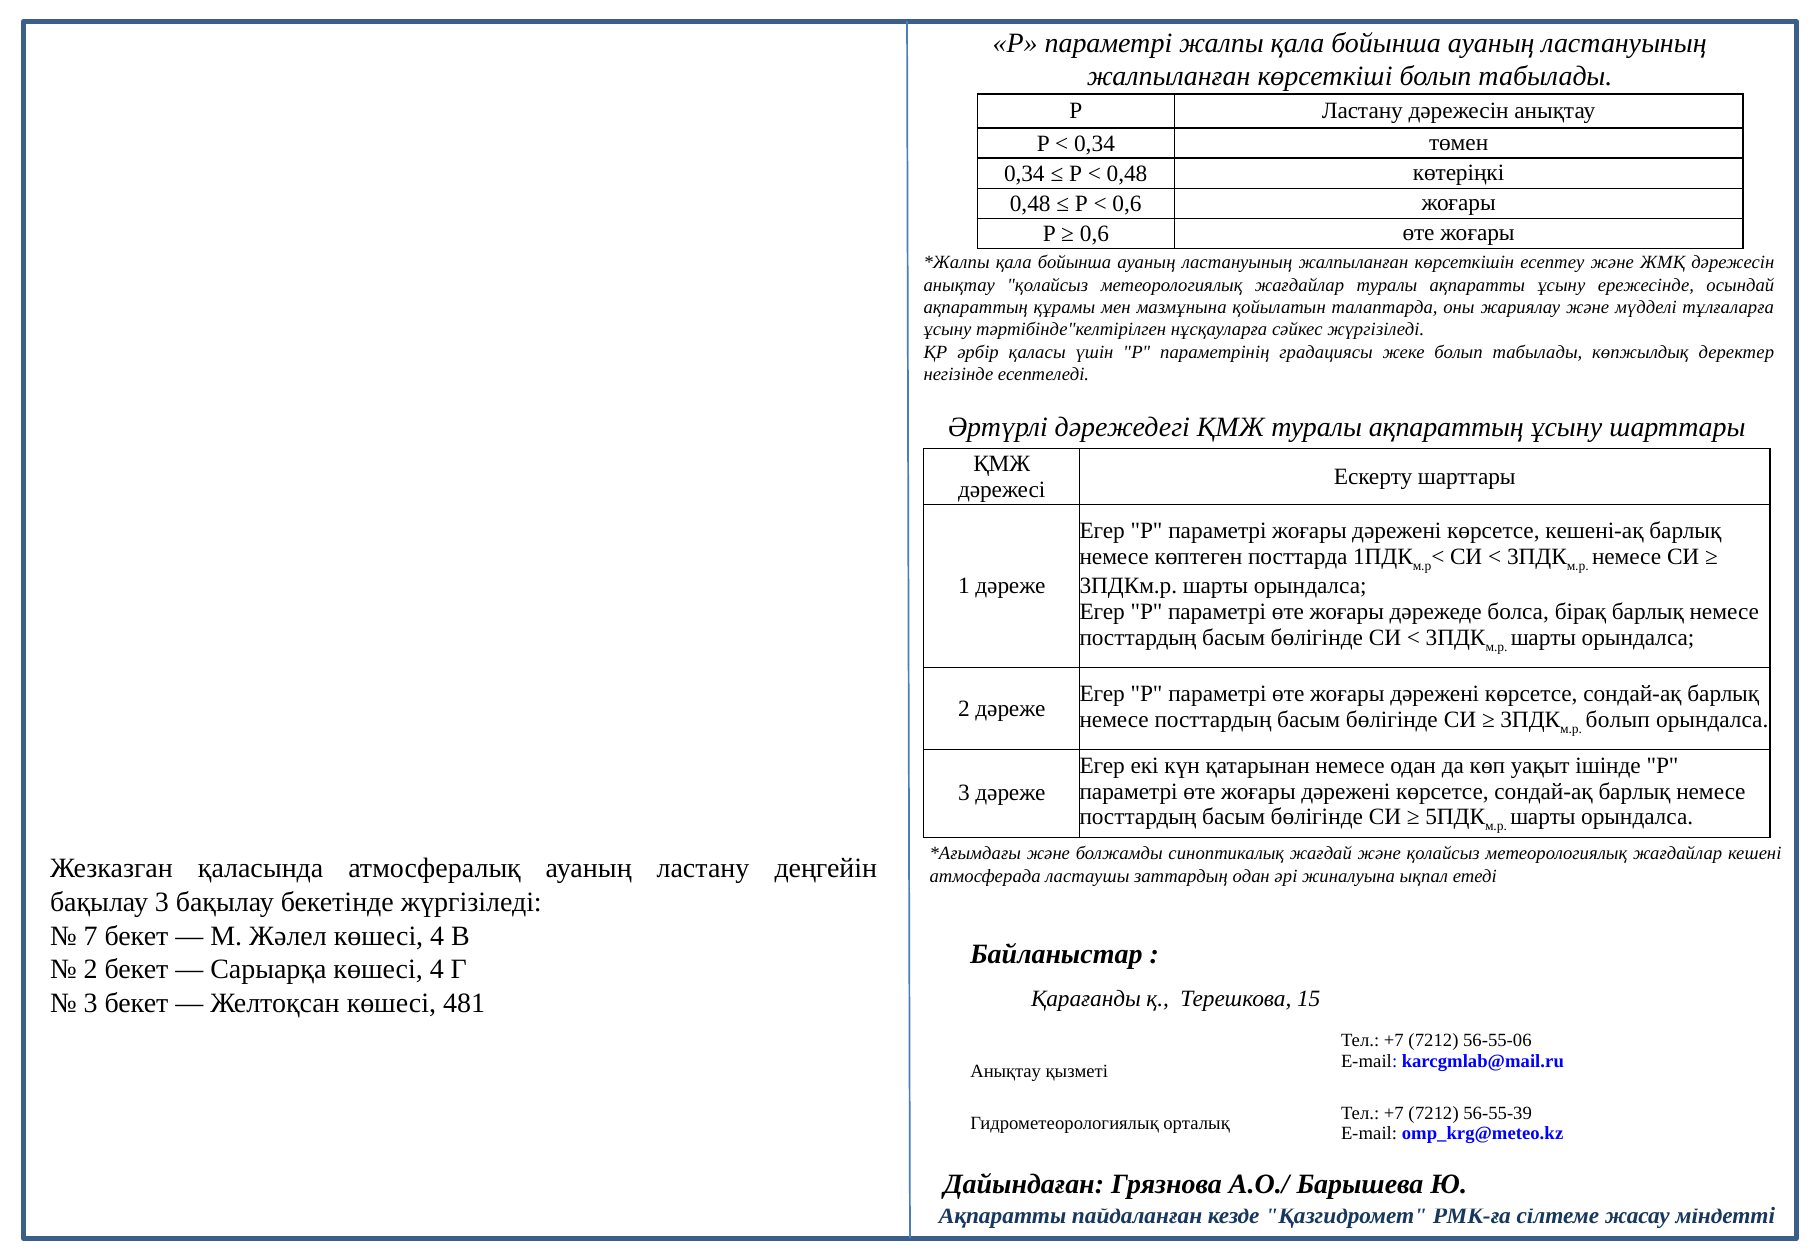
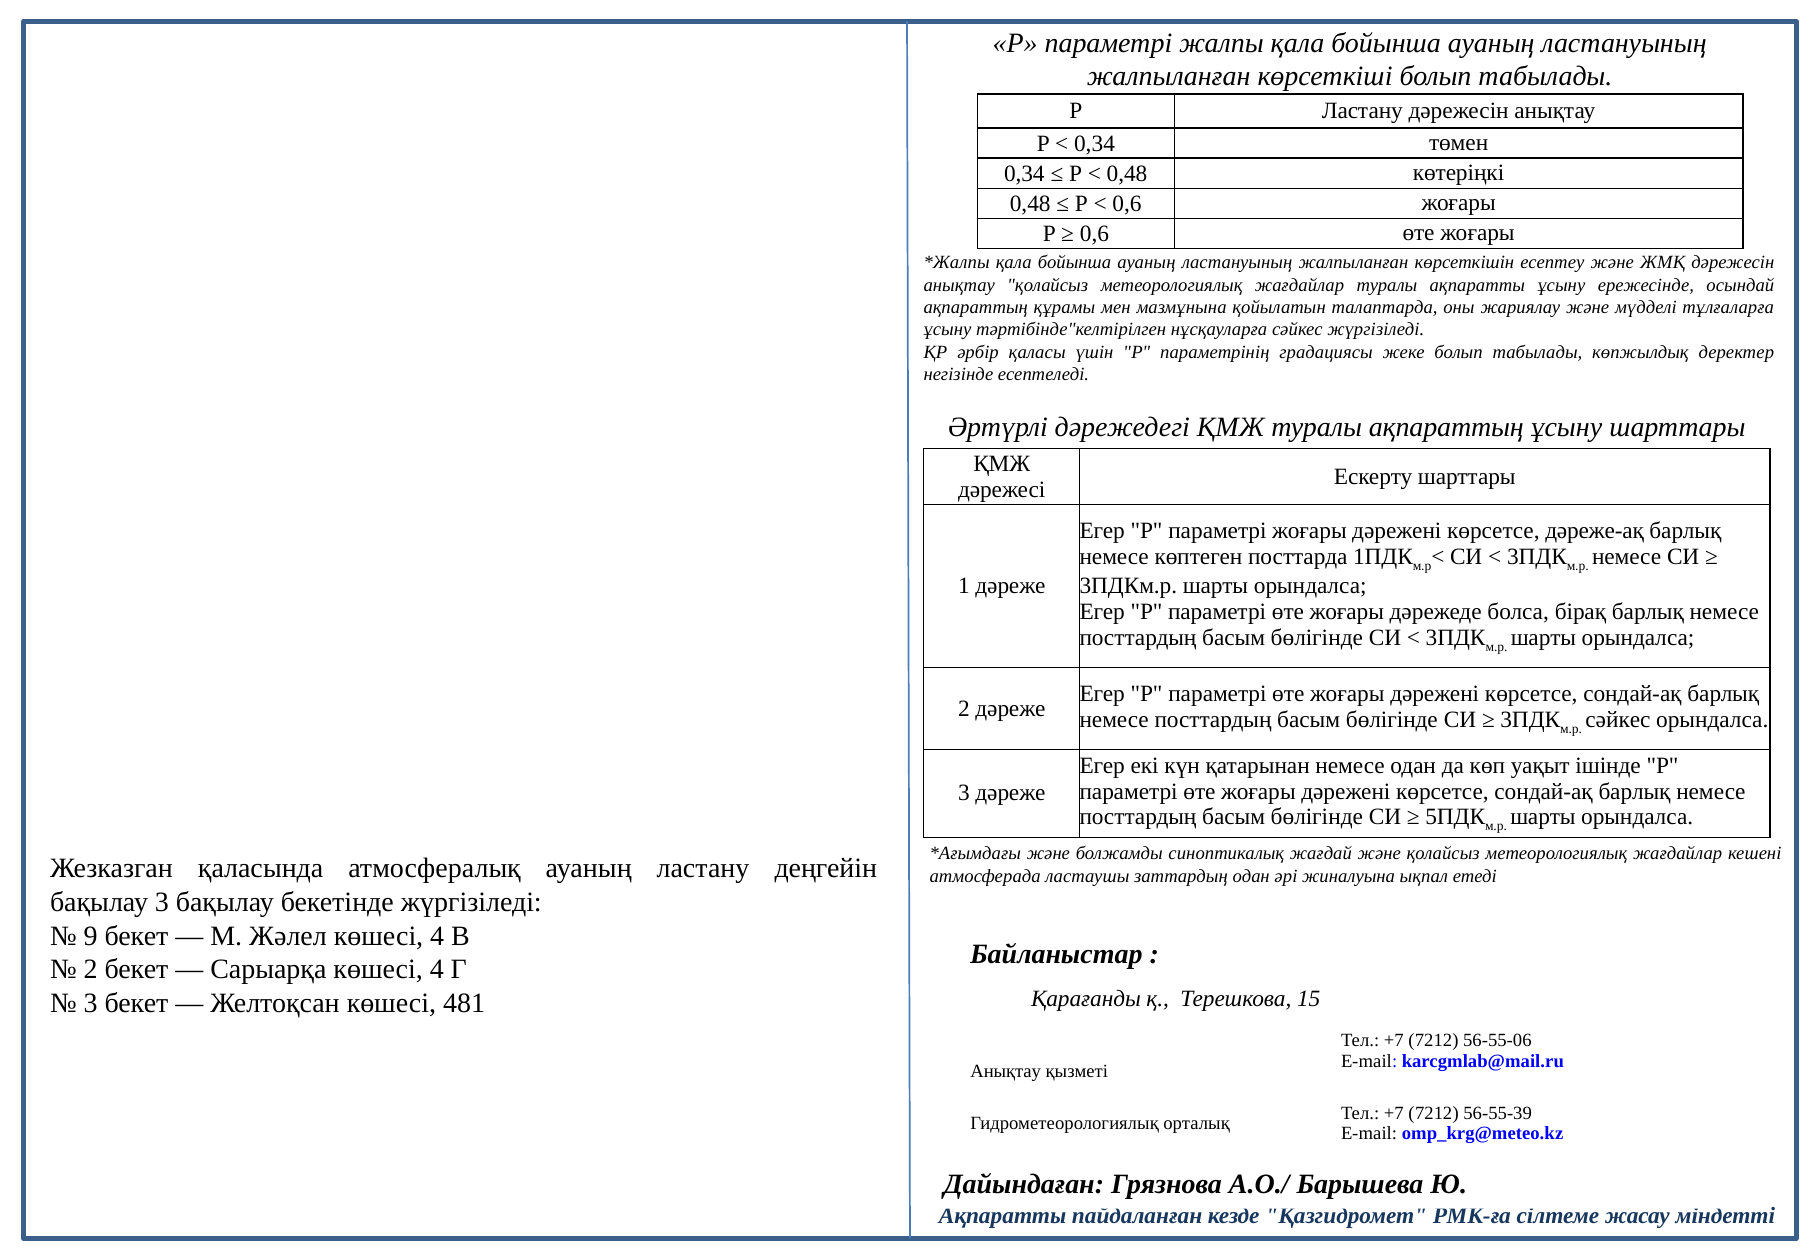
кешені-ақ: кешені-ақ -> дәреже-ақ
болып at (1618, 719): болып -> сәйкес
7: 7 -> 9
